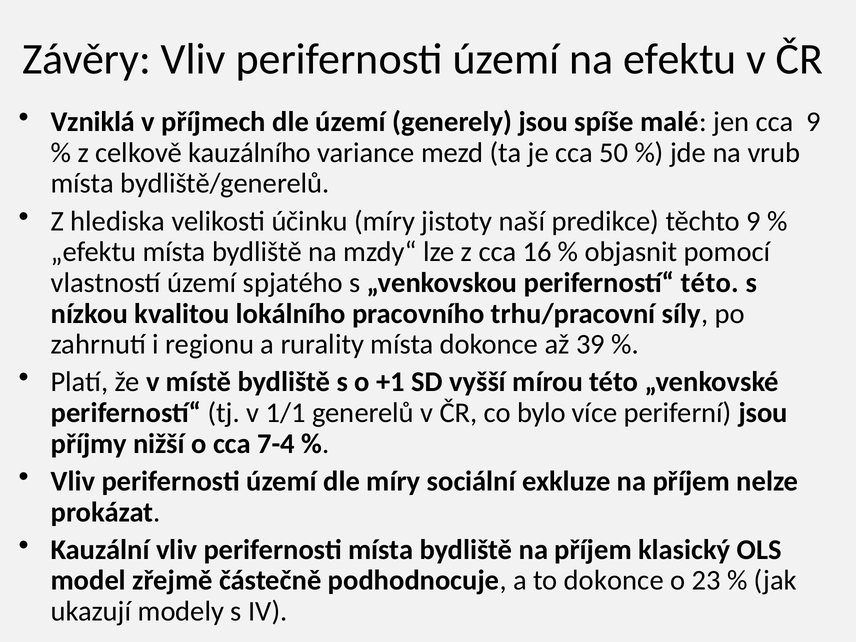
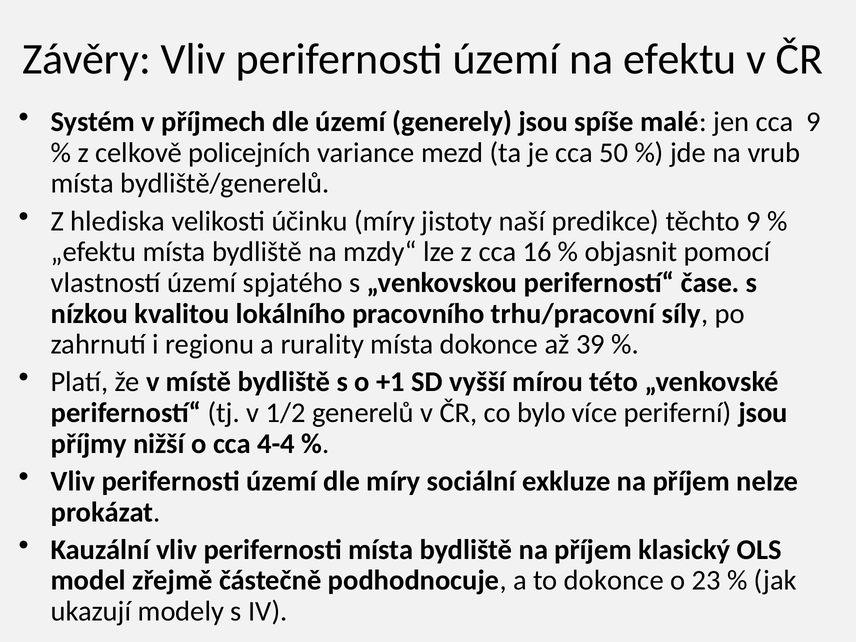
Vzniklá: Vzniklá -> Systém
kauzálního: kauzálního -> policejních
periferností“ této: této -> čase
1/1: 1/1 -> 1/2
7-4: 7-4 -> 4-4
